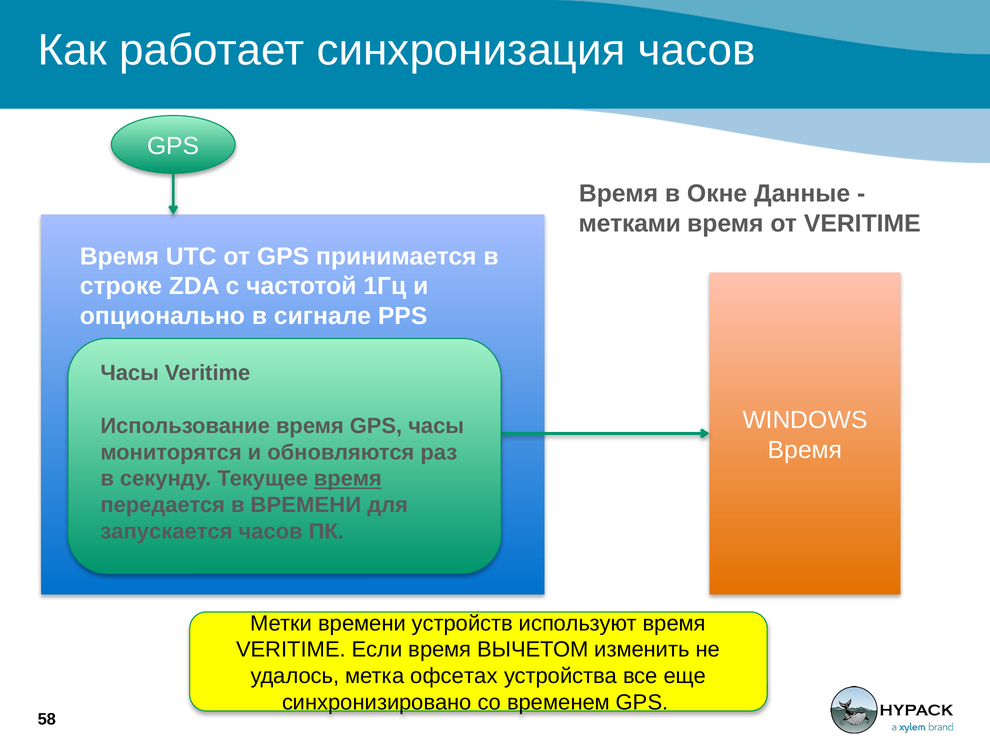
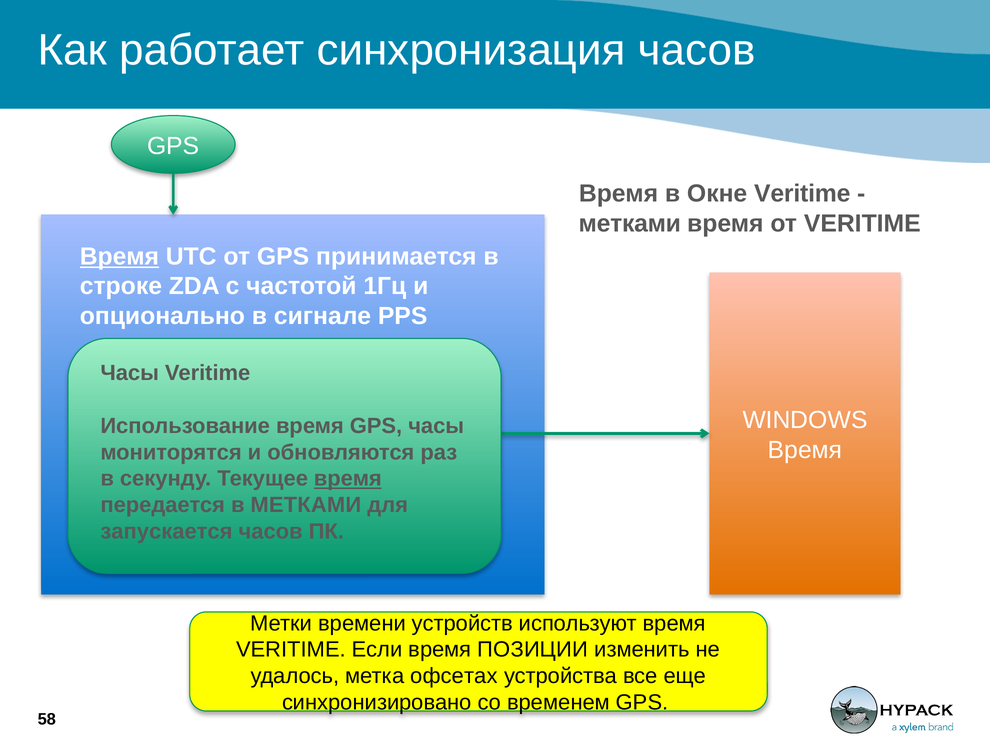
Окне Данные: Данные -> Veritime
Время at (119, 256) underline: none -> present
в ВРЕМЕНИ: ВРЕМЕНИ -> МЕТКАМИ
ВЫЧЕТОМ: ВЫЧЕТОМ -> ПОЗИЦИИ
